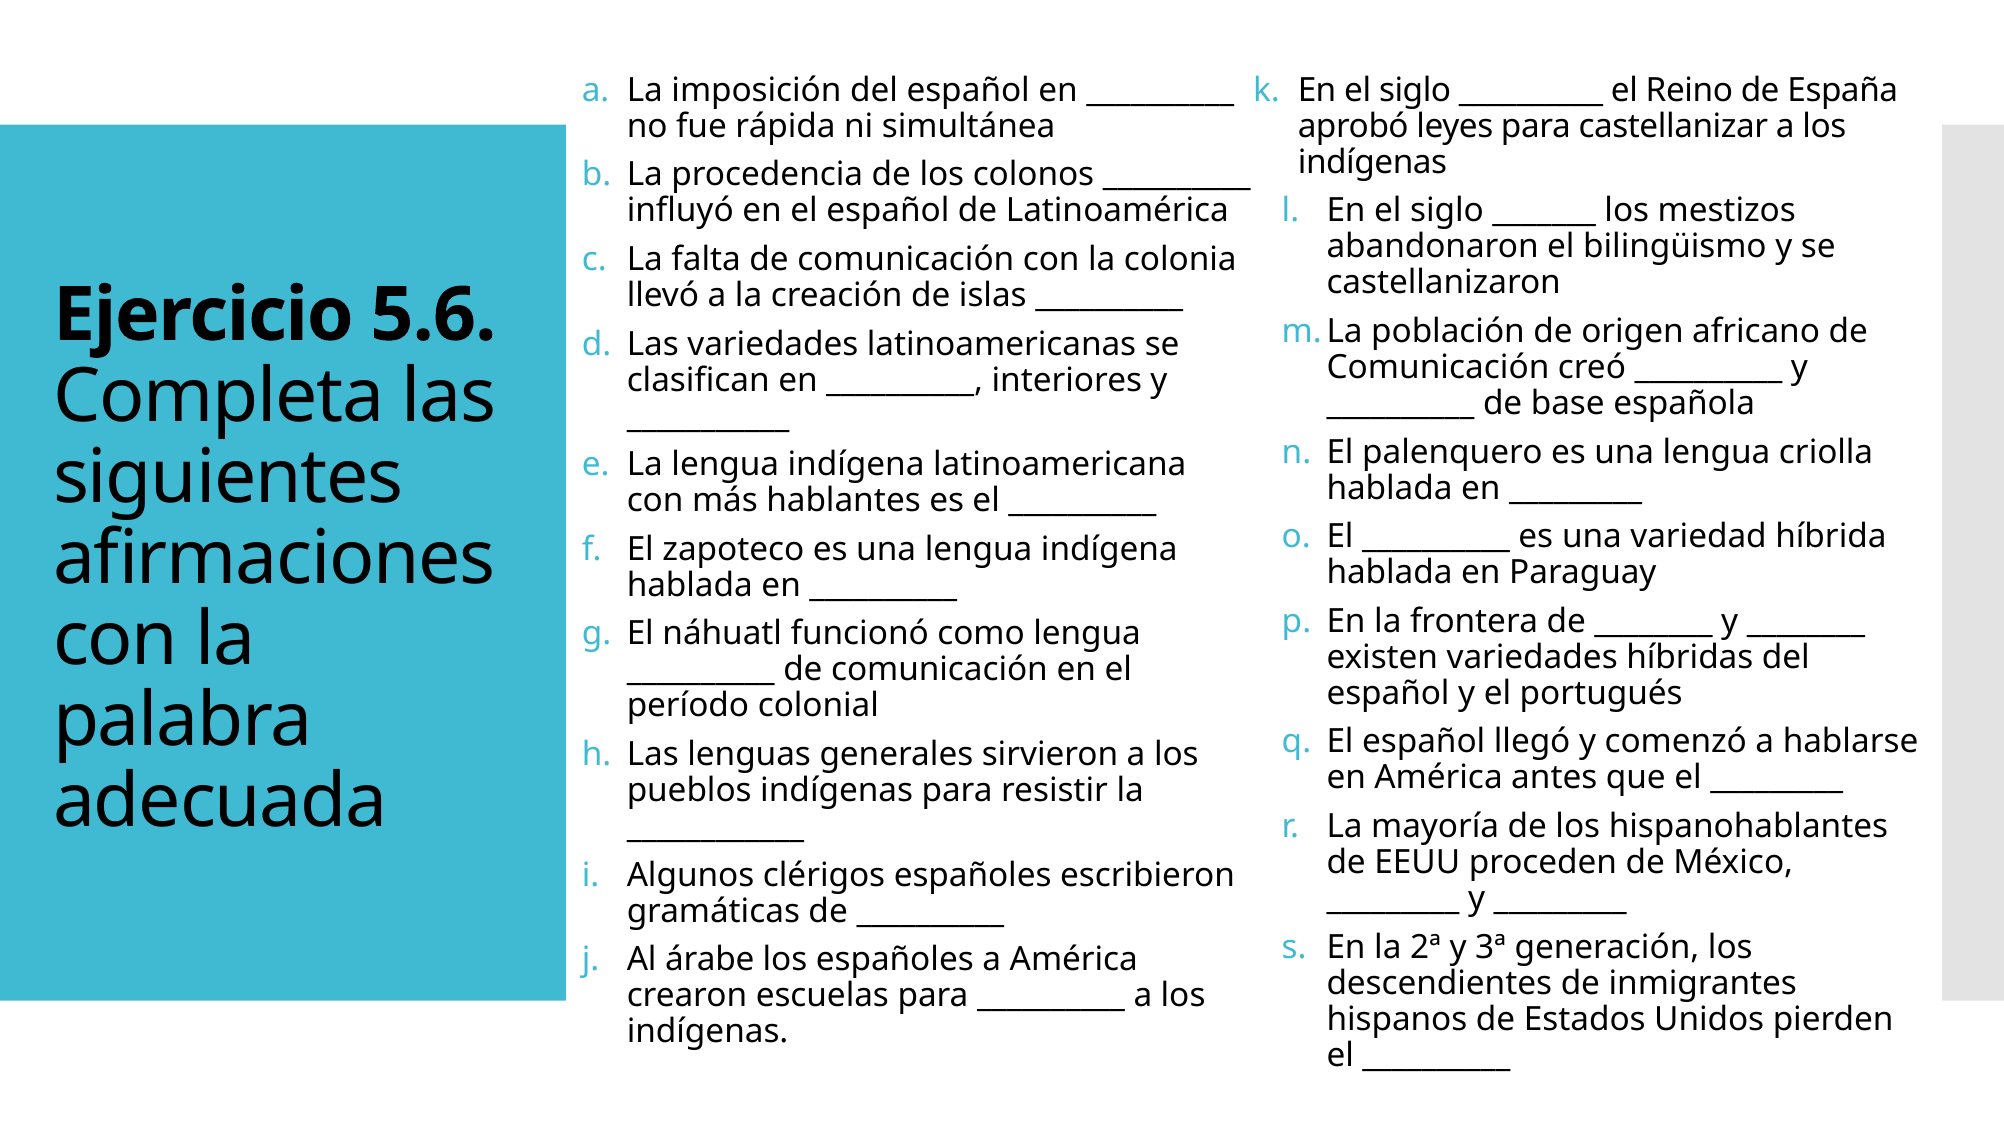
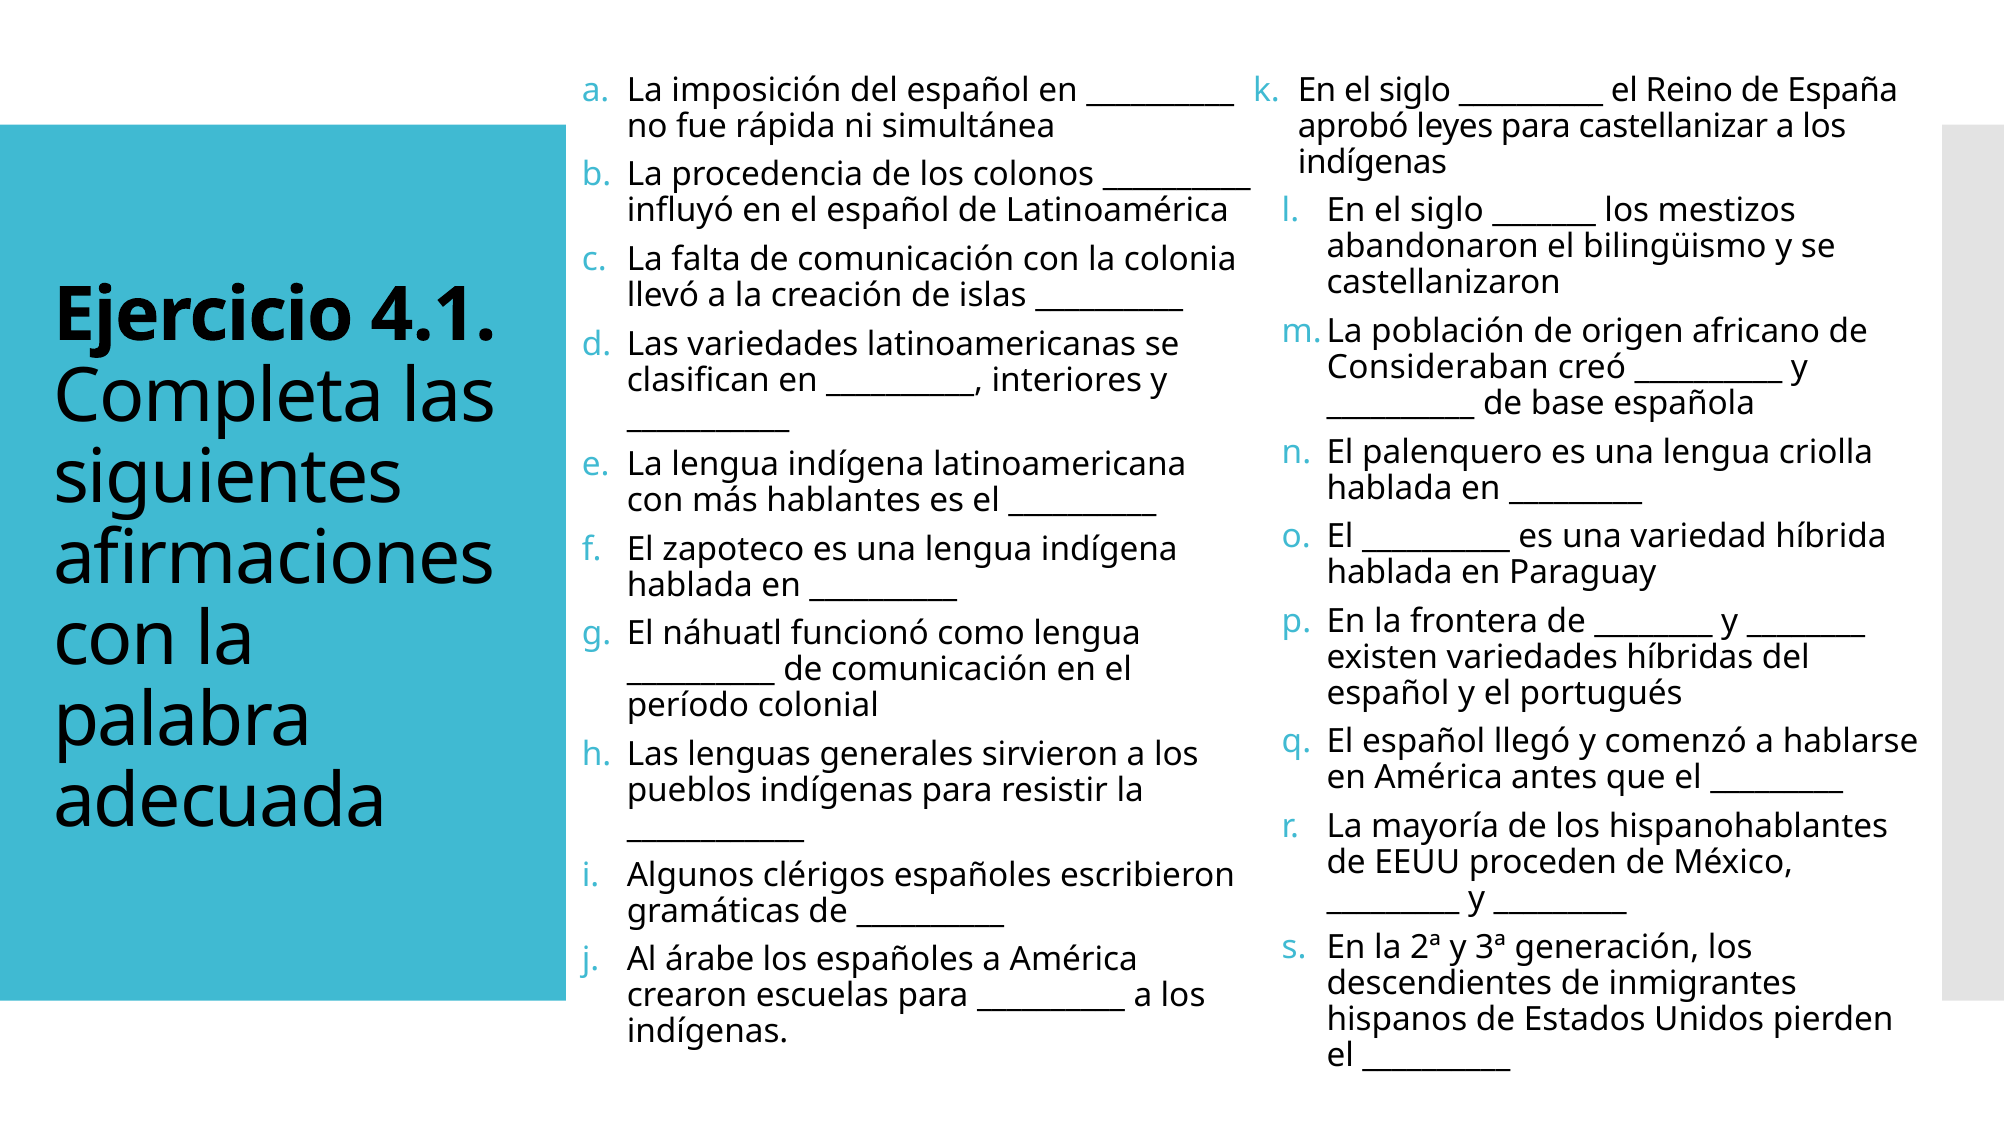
5.6: 5.6 -> 4.1
Comunicación at (1438, 368): Comunicación -> Consideraban
